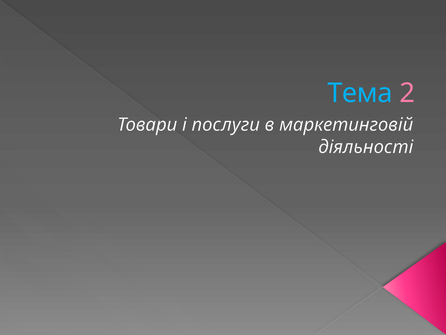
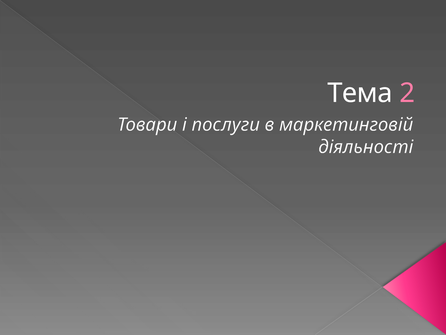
Тема colour: light blue -> white
